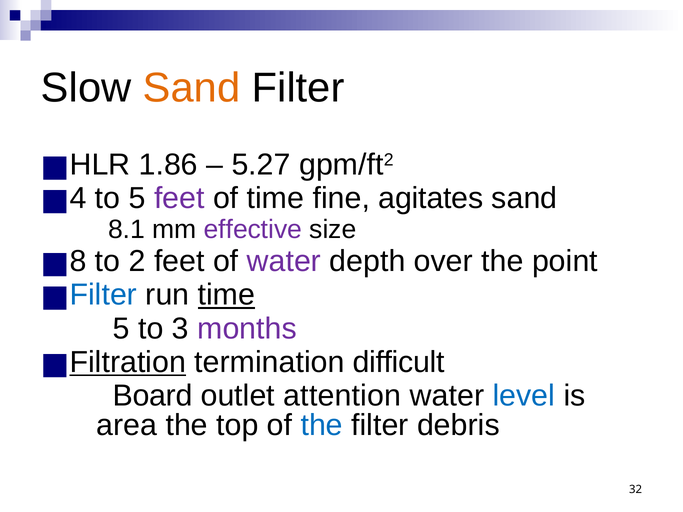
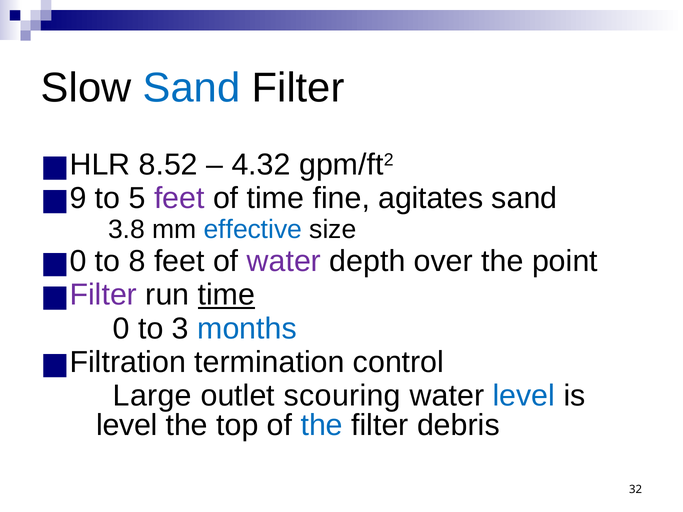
Sand at (192, 88) colour: orange -> blue
1.86: 1.86 -> 8.52
5.27: 5.27 -> 4.32
4: 4 -> 9
8.1: 8.1 -> 3.8
effective colour: purple -> blue
8 at (78, 261): 8 -> 0
2: 2 -> 8
Filter at (103, 295) colour: blue -> purple
5 at (121, 329): 5 -> 0
months colour: purple -> blue
Filtration underline: present -> none
difficult: difficult -> control
Board: Board -> Large
attention: attention -> scouring
area at (127, 425): area -> level
